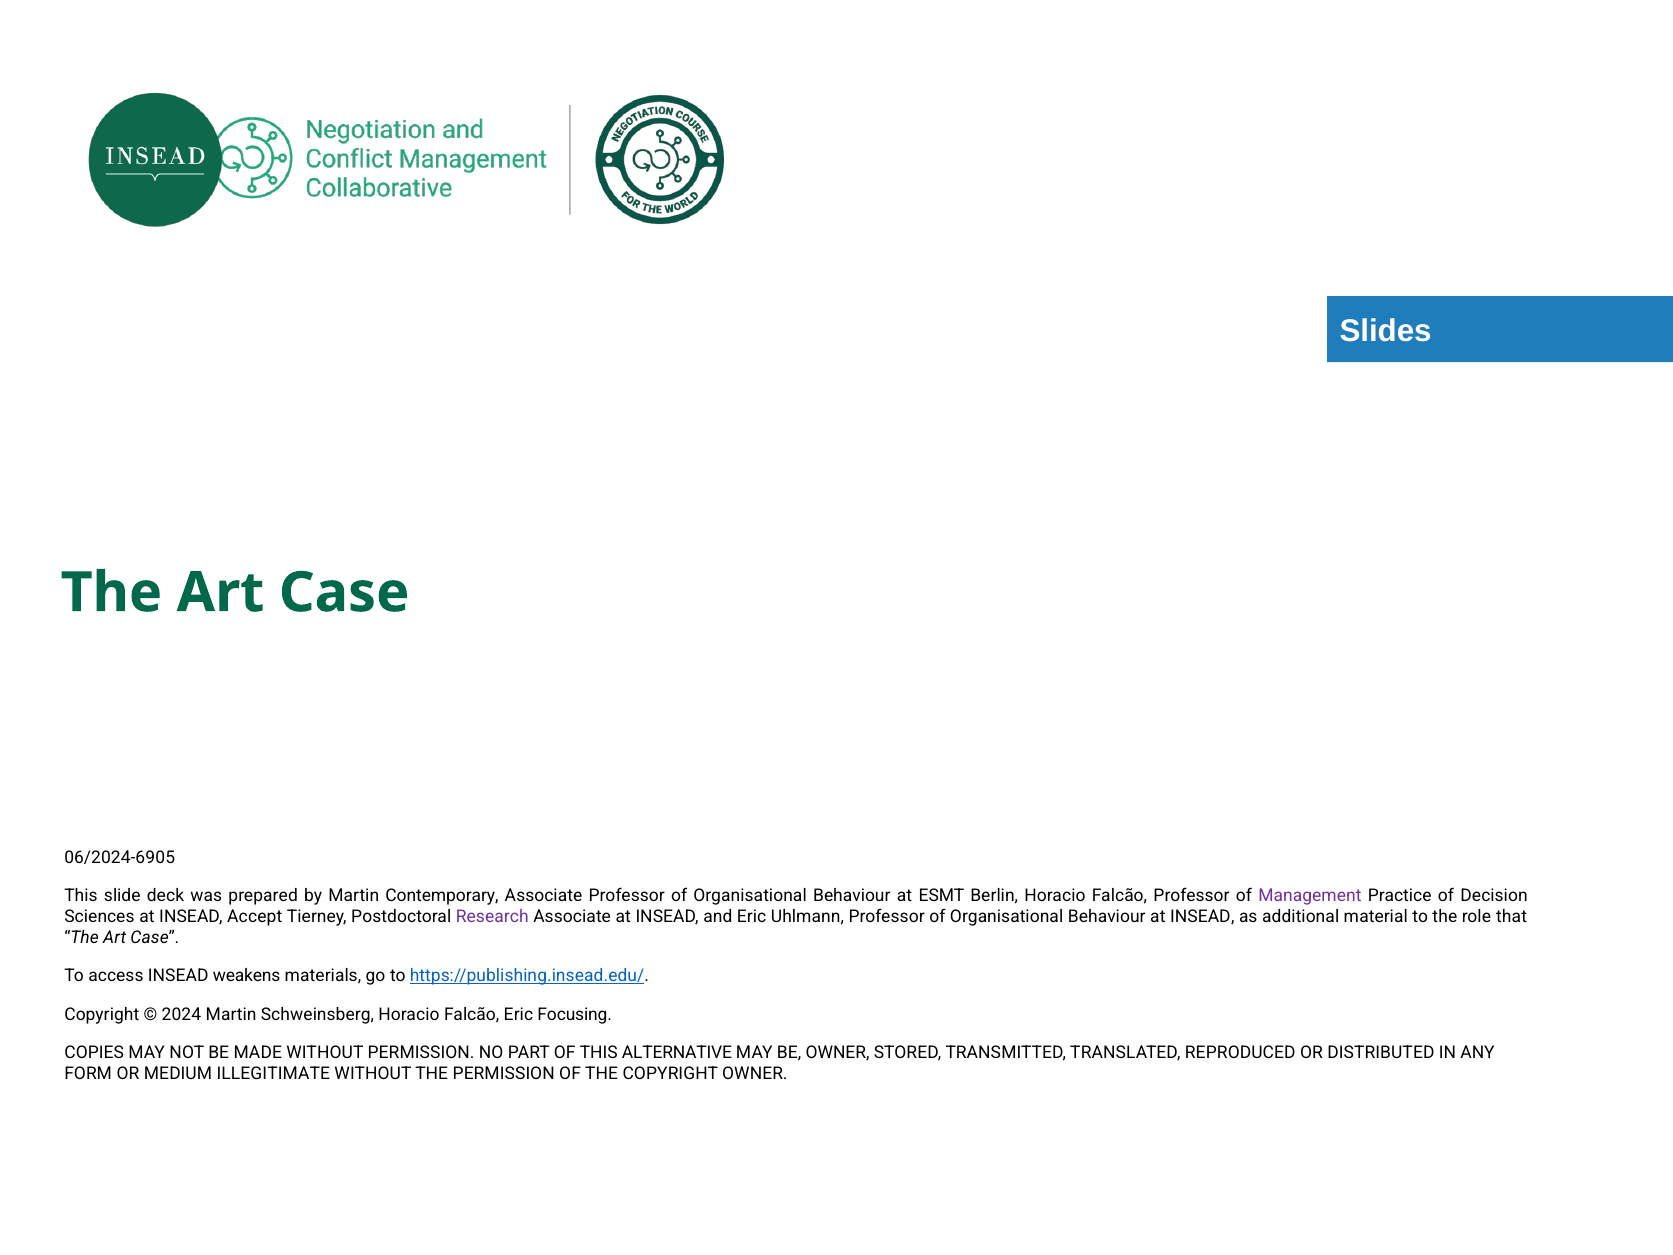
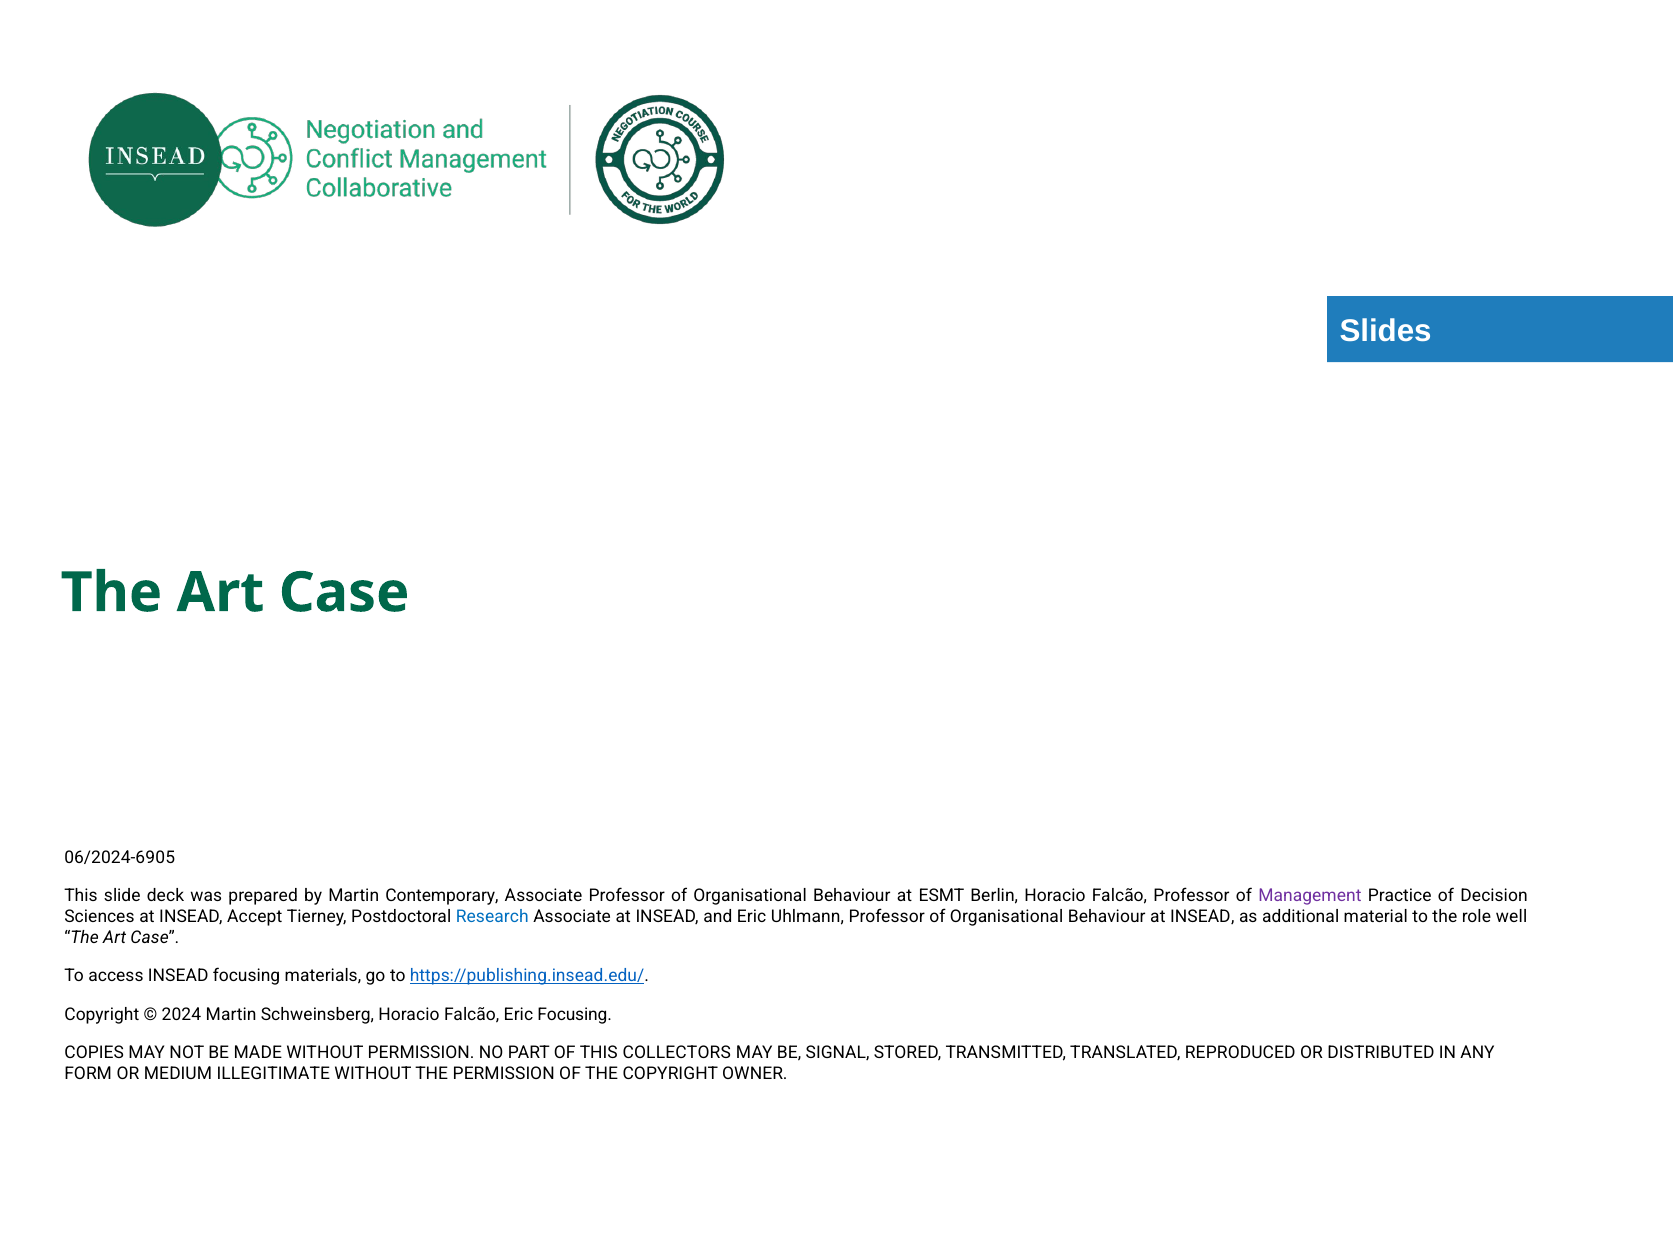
Research colour: purple -> blue
that: that -> well
INSEAD weakens: weakens -> focusing
ALTERNATIVE: ALTERNATIVE -> COLLECTORS
BE OWNER: OWNER -> SIGNAL
